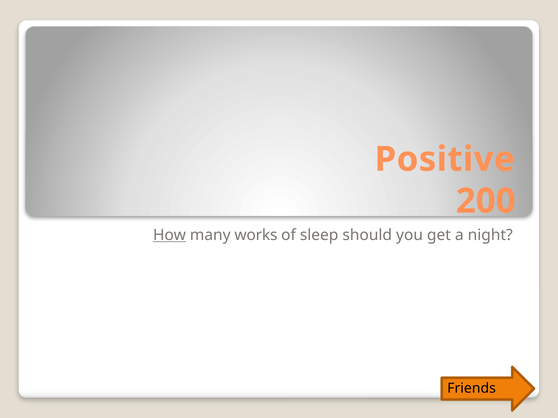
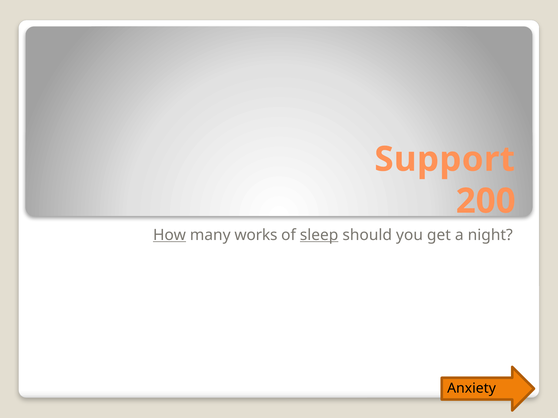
Positive: Positive -> Support
sleep underline: none -> present
Friends: Friends -> Anxiety
